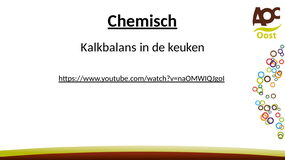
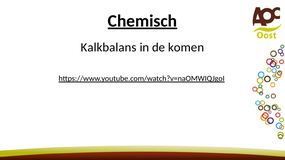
keuken: keuken -> komen
